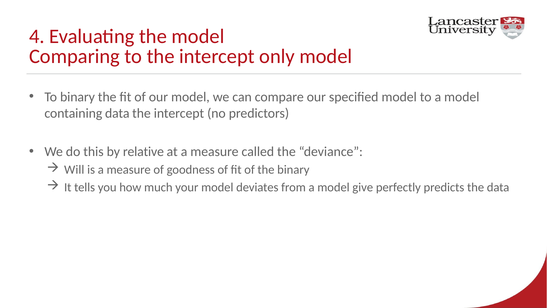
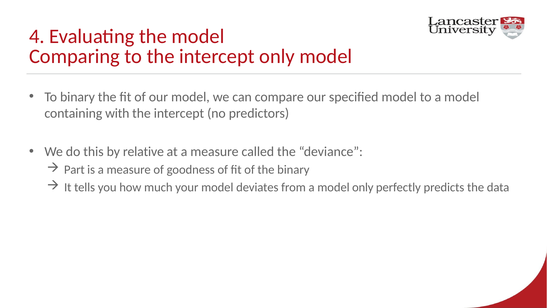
containing data: data -> with
Will: Will -> Part
model give: give -> only
